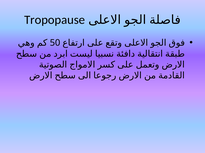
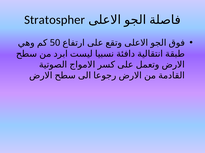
Tropopause: Tropopause -> Stratospher
